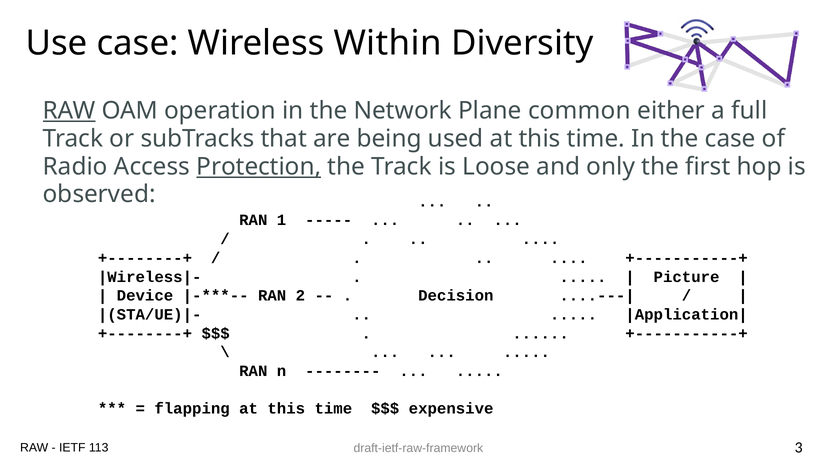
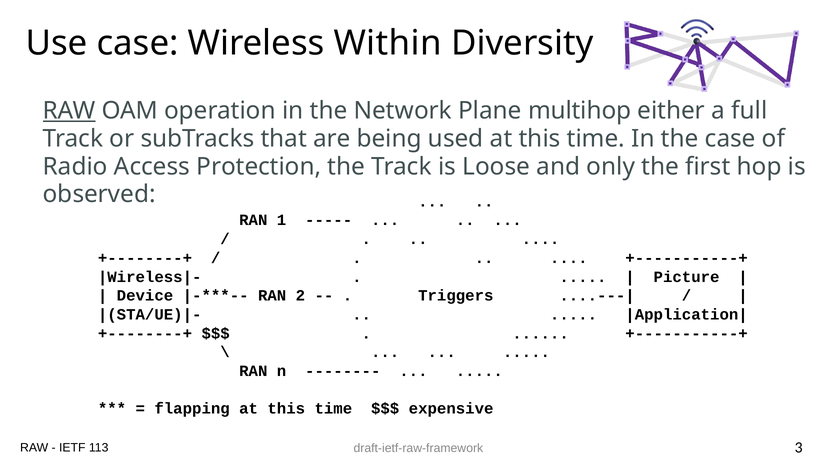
common: common -> multihop
Protection underline: present -> none
Decision: Decision -> Triggers
